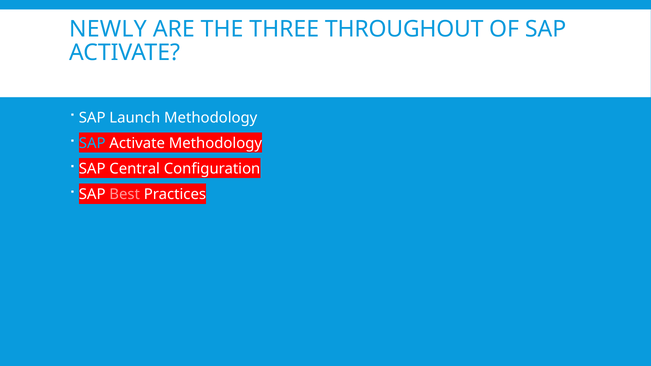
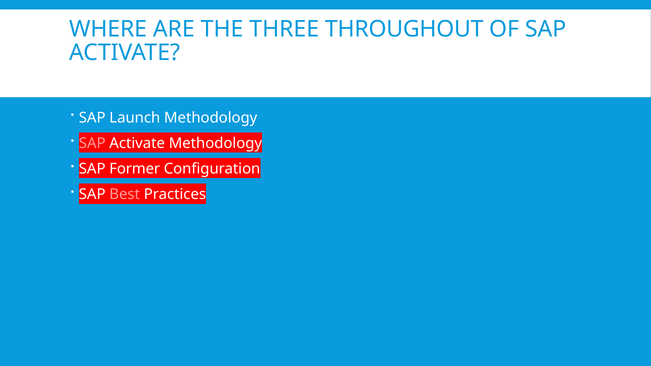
NEWLY: NEWLY -> WHERE
SAP at (92, 143) colour: light blue -> pink
Central: Central -> Former
